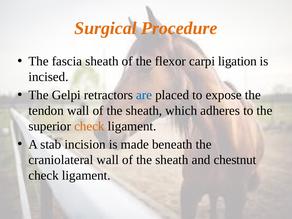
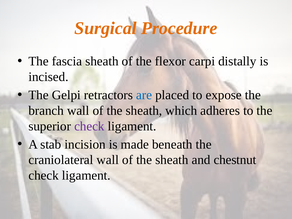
ligation: ligation -> distally
tendon: tendon -> branch
check at (89, 126) colour: orange -> purple
